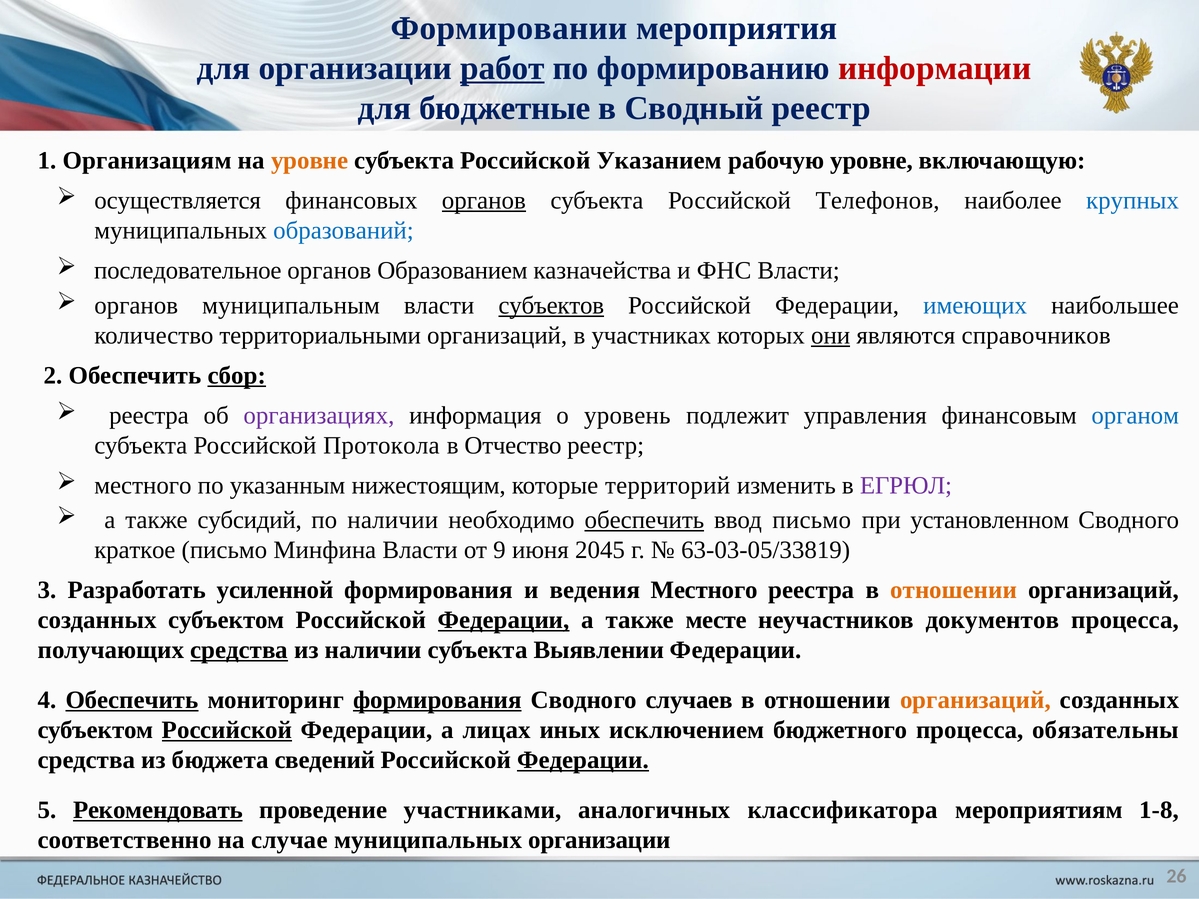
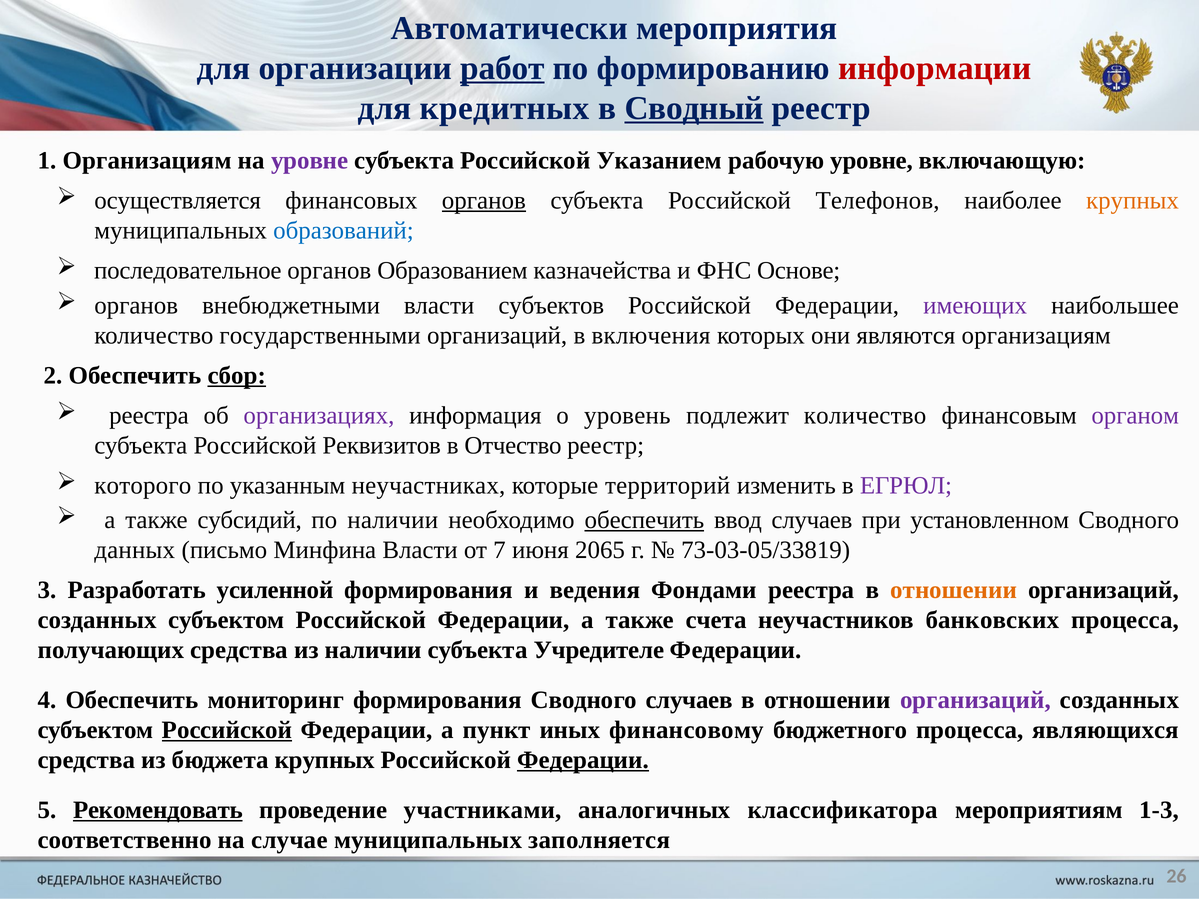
Формировании: Формировании -> Автоматически
бюджетные: бюджетные -> кредитных
Сводный underline: none -> present
уровне at (310, 161) colour: orange -> purple
крупных at (1133, 201) colour: blue -> orange
ФНС Власти: Власти -> Основе
муниципальным: муниципальным -> внебюджетными
субъектов underline: present -> none
имеющих colour: blue -> purple
территориальными: территориальными -> государственными
участниках: участниках -> включения
они underline: present -> none
являются справочников: справочников -> организациям
подлежит управления: управления -> количество
органом colour: blue -> purple
Протокола: Протокола -> Реквизитов
местного at (143, 485): местного -> которого
нижестоящим: нижестоящим -> неучастниках
ввод письмо: письмо -> случаев
краткое: краткое -> данных
9: 9 -> 7
2045: 2045 -> 2065
63-03-05/33819: 63-03-05/33819 -> 73-03-05/33819
ведения Местного: Местного -> Фондами
Федерации at (504, 620) underline: present -> none
месте: месте -> счета
документов: документов -> банковских
средства at (239, 650) underline: present -> none
Выявлении: Выявлении -> Учредителе
Обеспечить at (132, 700) underline: present -> none
формирования at (437, 700) underline: present -> none
организаций at (975, 700) colour: orange -> purple
лицах: лицах -> пункт
исключением: исключением -> финансовому
обязательны: обязательны -> являющихся
бюджета сведений: сведений -> крупных
1-8: 1-8 -> 1-3
муниципальных организации: организации -> заполняется
